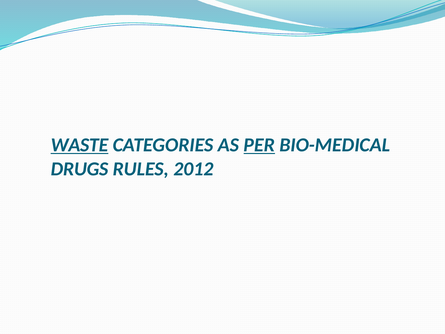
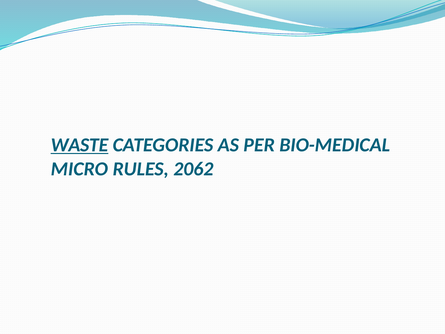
PER underline: present -> none
DRUGS: DRUGS -> MICRO
2012: 2012 -> 2062
